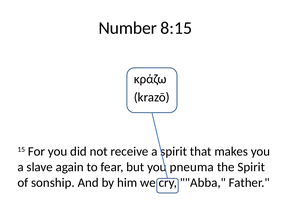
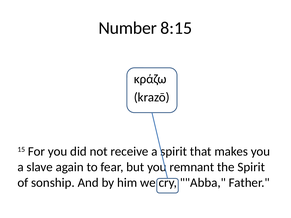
pneuma: pneuma -> remnant
